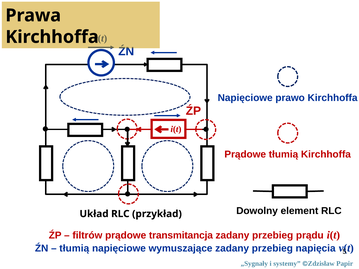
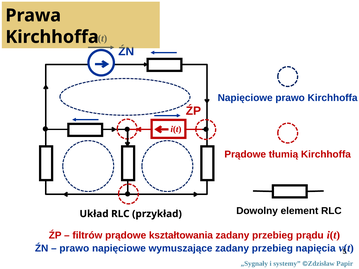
transmitancja: transmitancja -> kształtowania
tłumią at (74, 249): tłumią -> prawo
